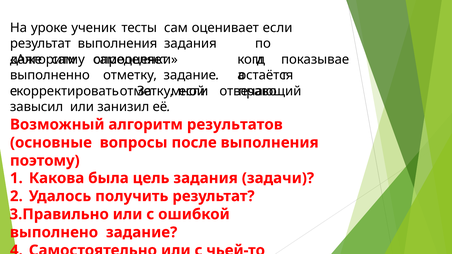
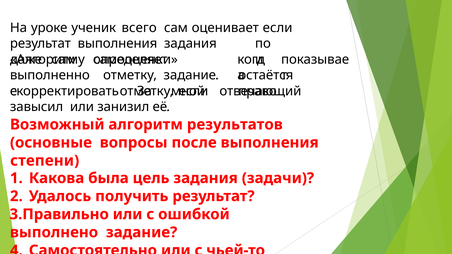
тесты: тесты -> всего
поэтому: поэтому -> степени
